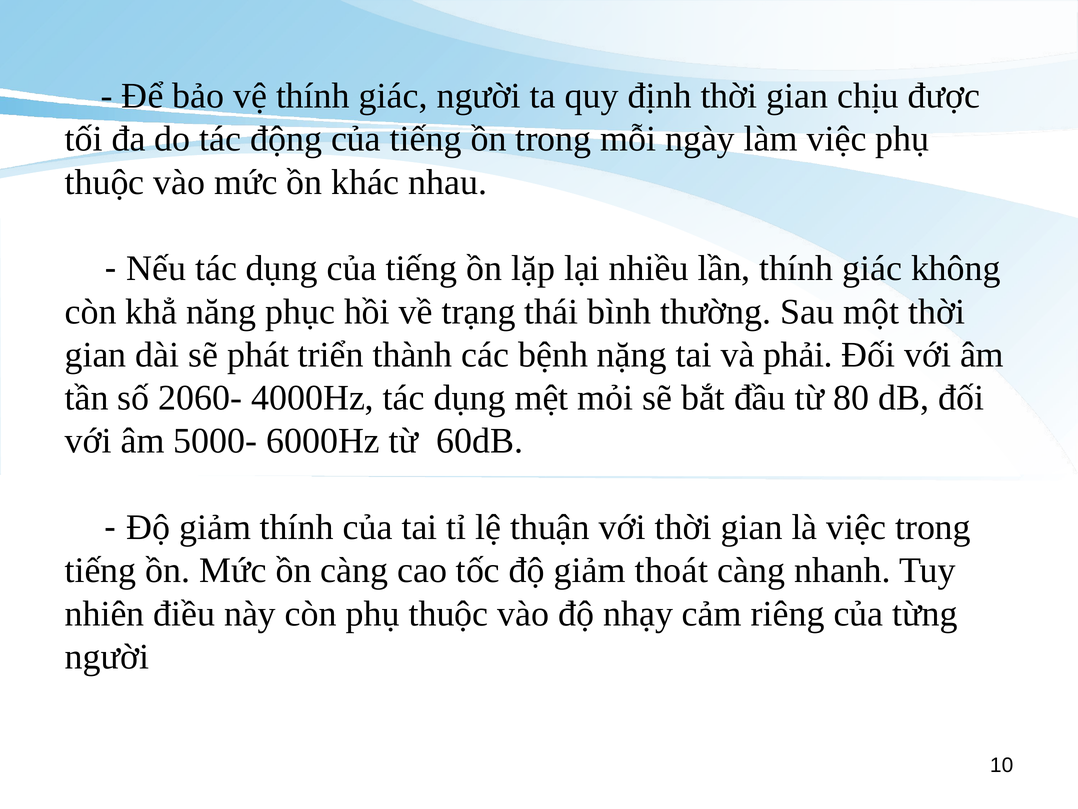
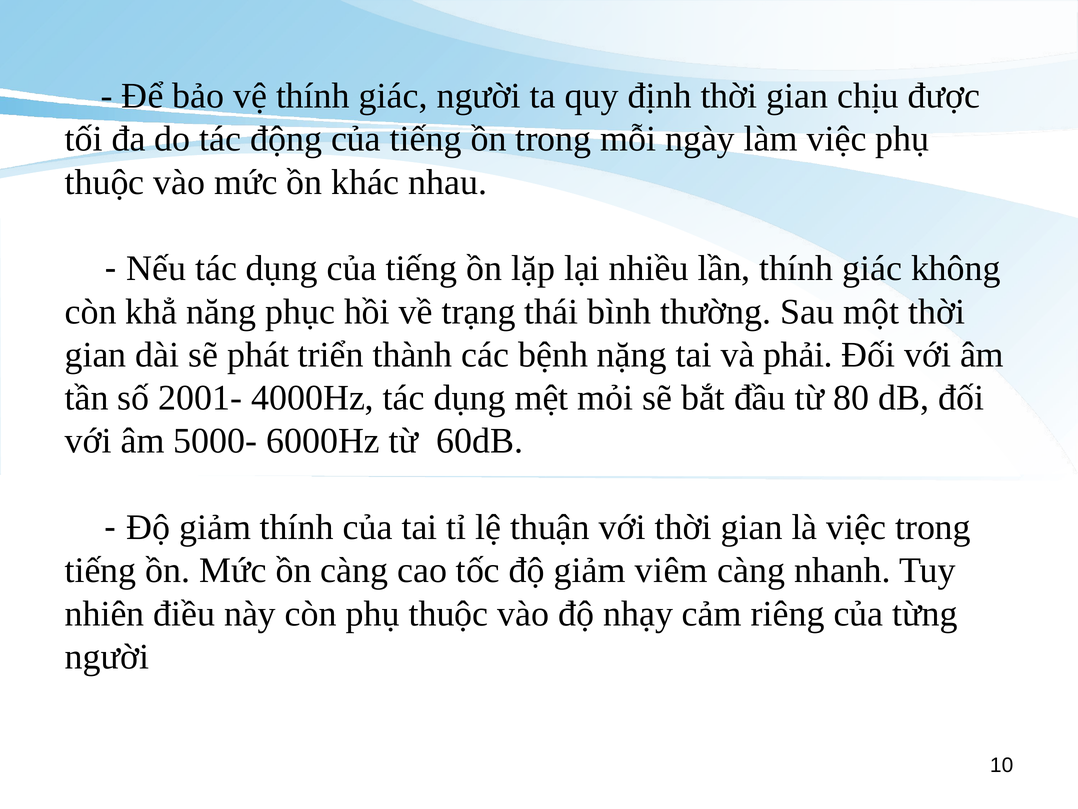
2060-: 2060- -> 2001-
thoát: thoát -> viêm
